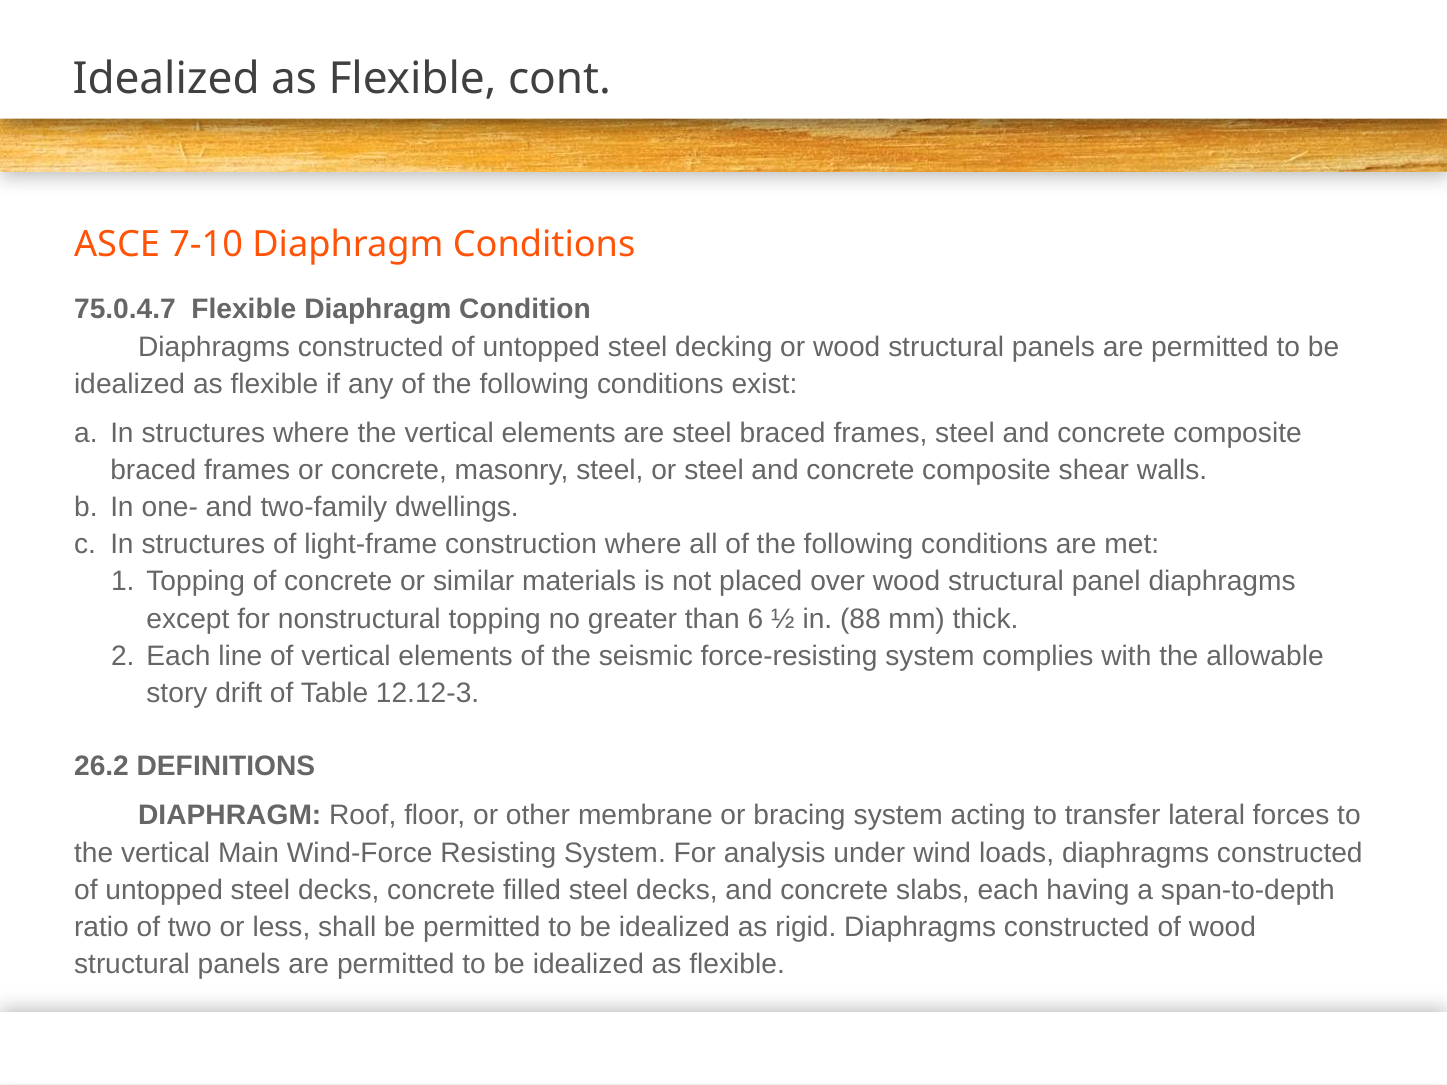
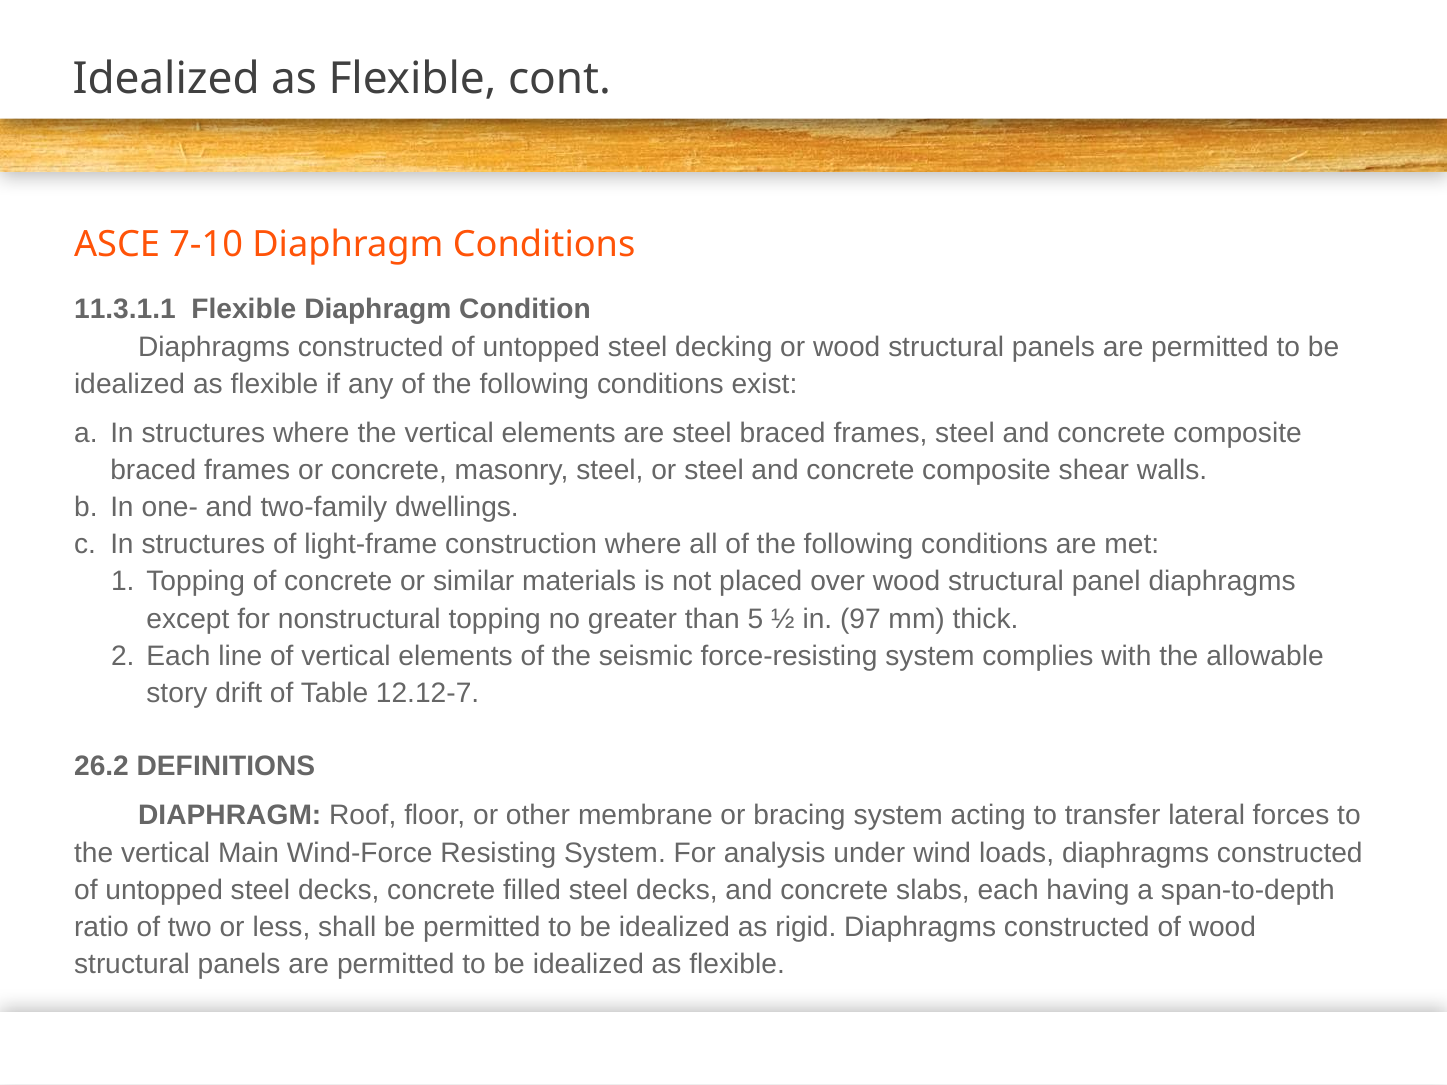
75.0.4.7: 75.0.4.7 -> 11.3.1.1
6: 6 -> 5
88: 88 -> 97
12.12-3: 12.12-3 -> 12.12-7
